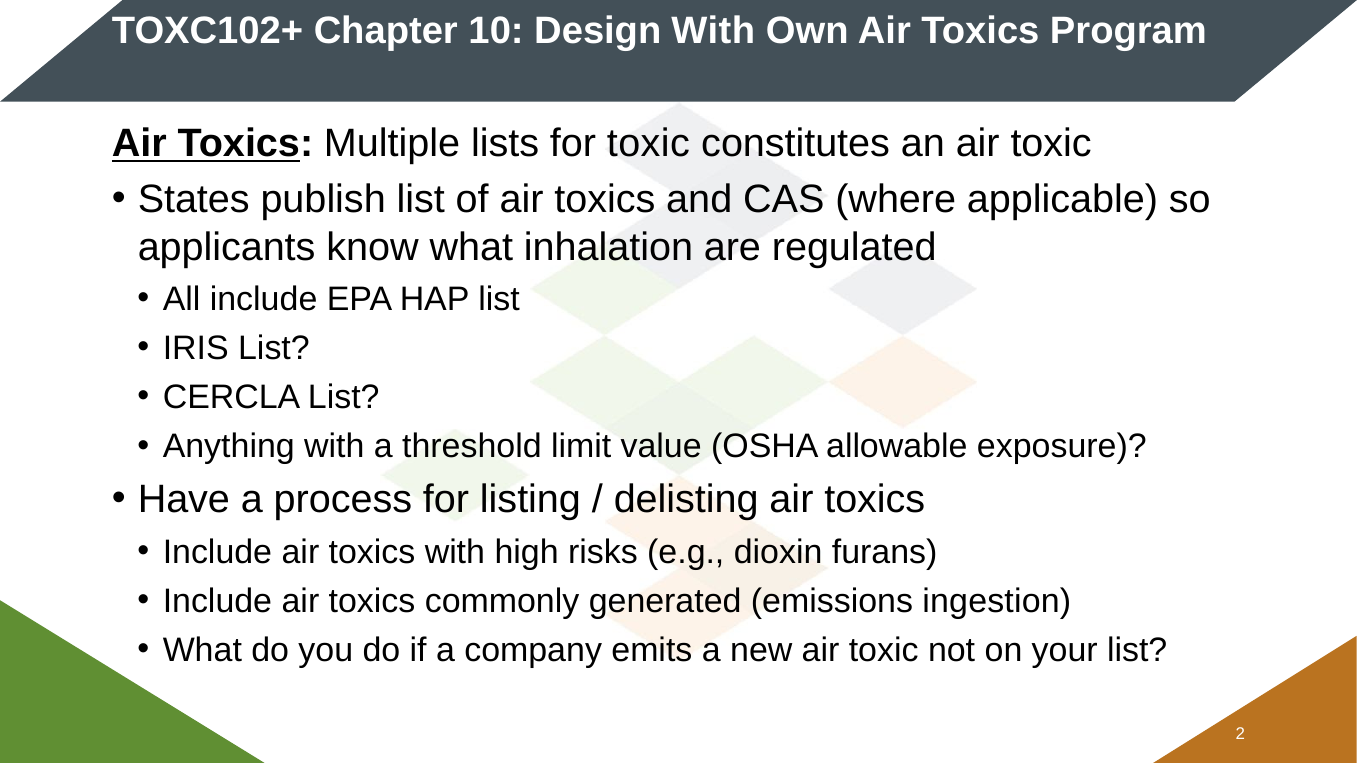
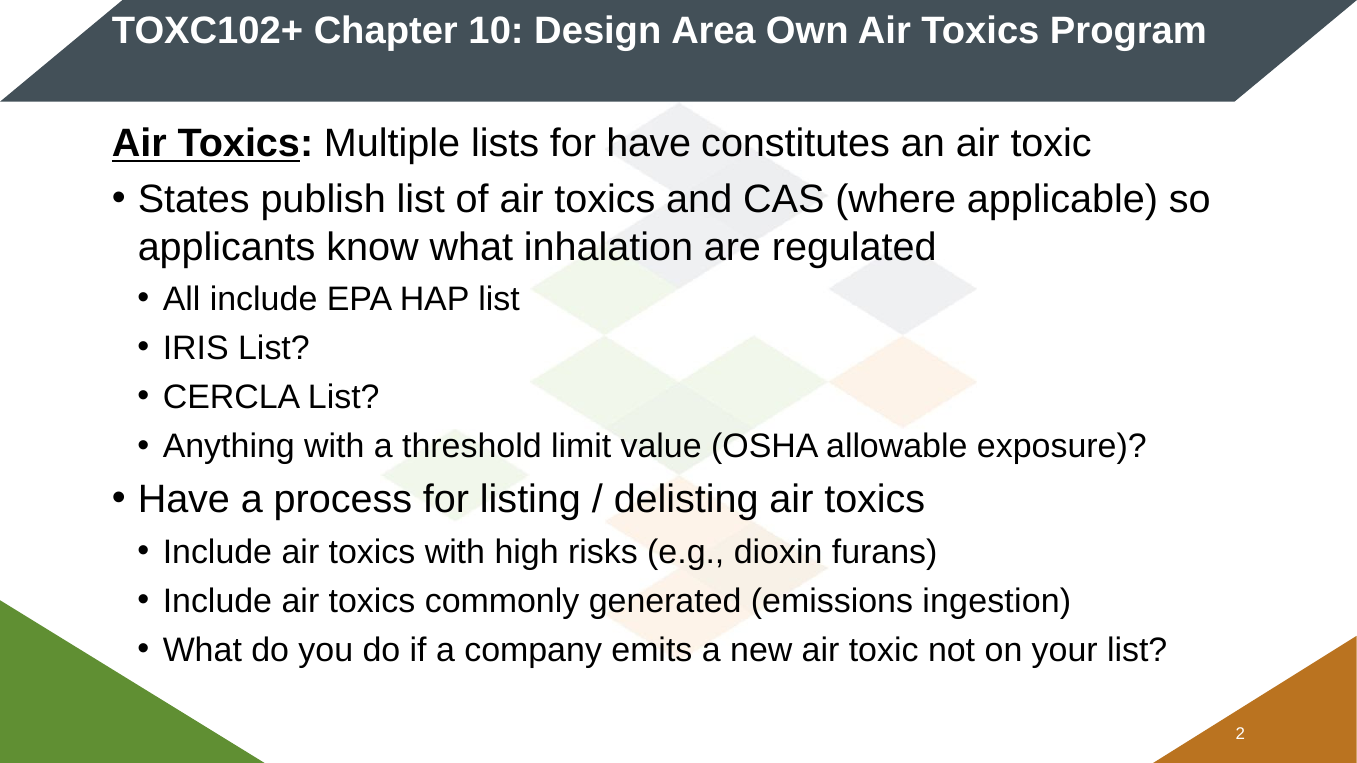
Design With: With -> Area
for toxic: toxic -> have
